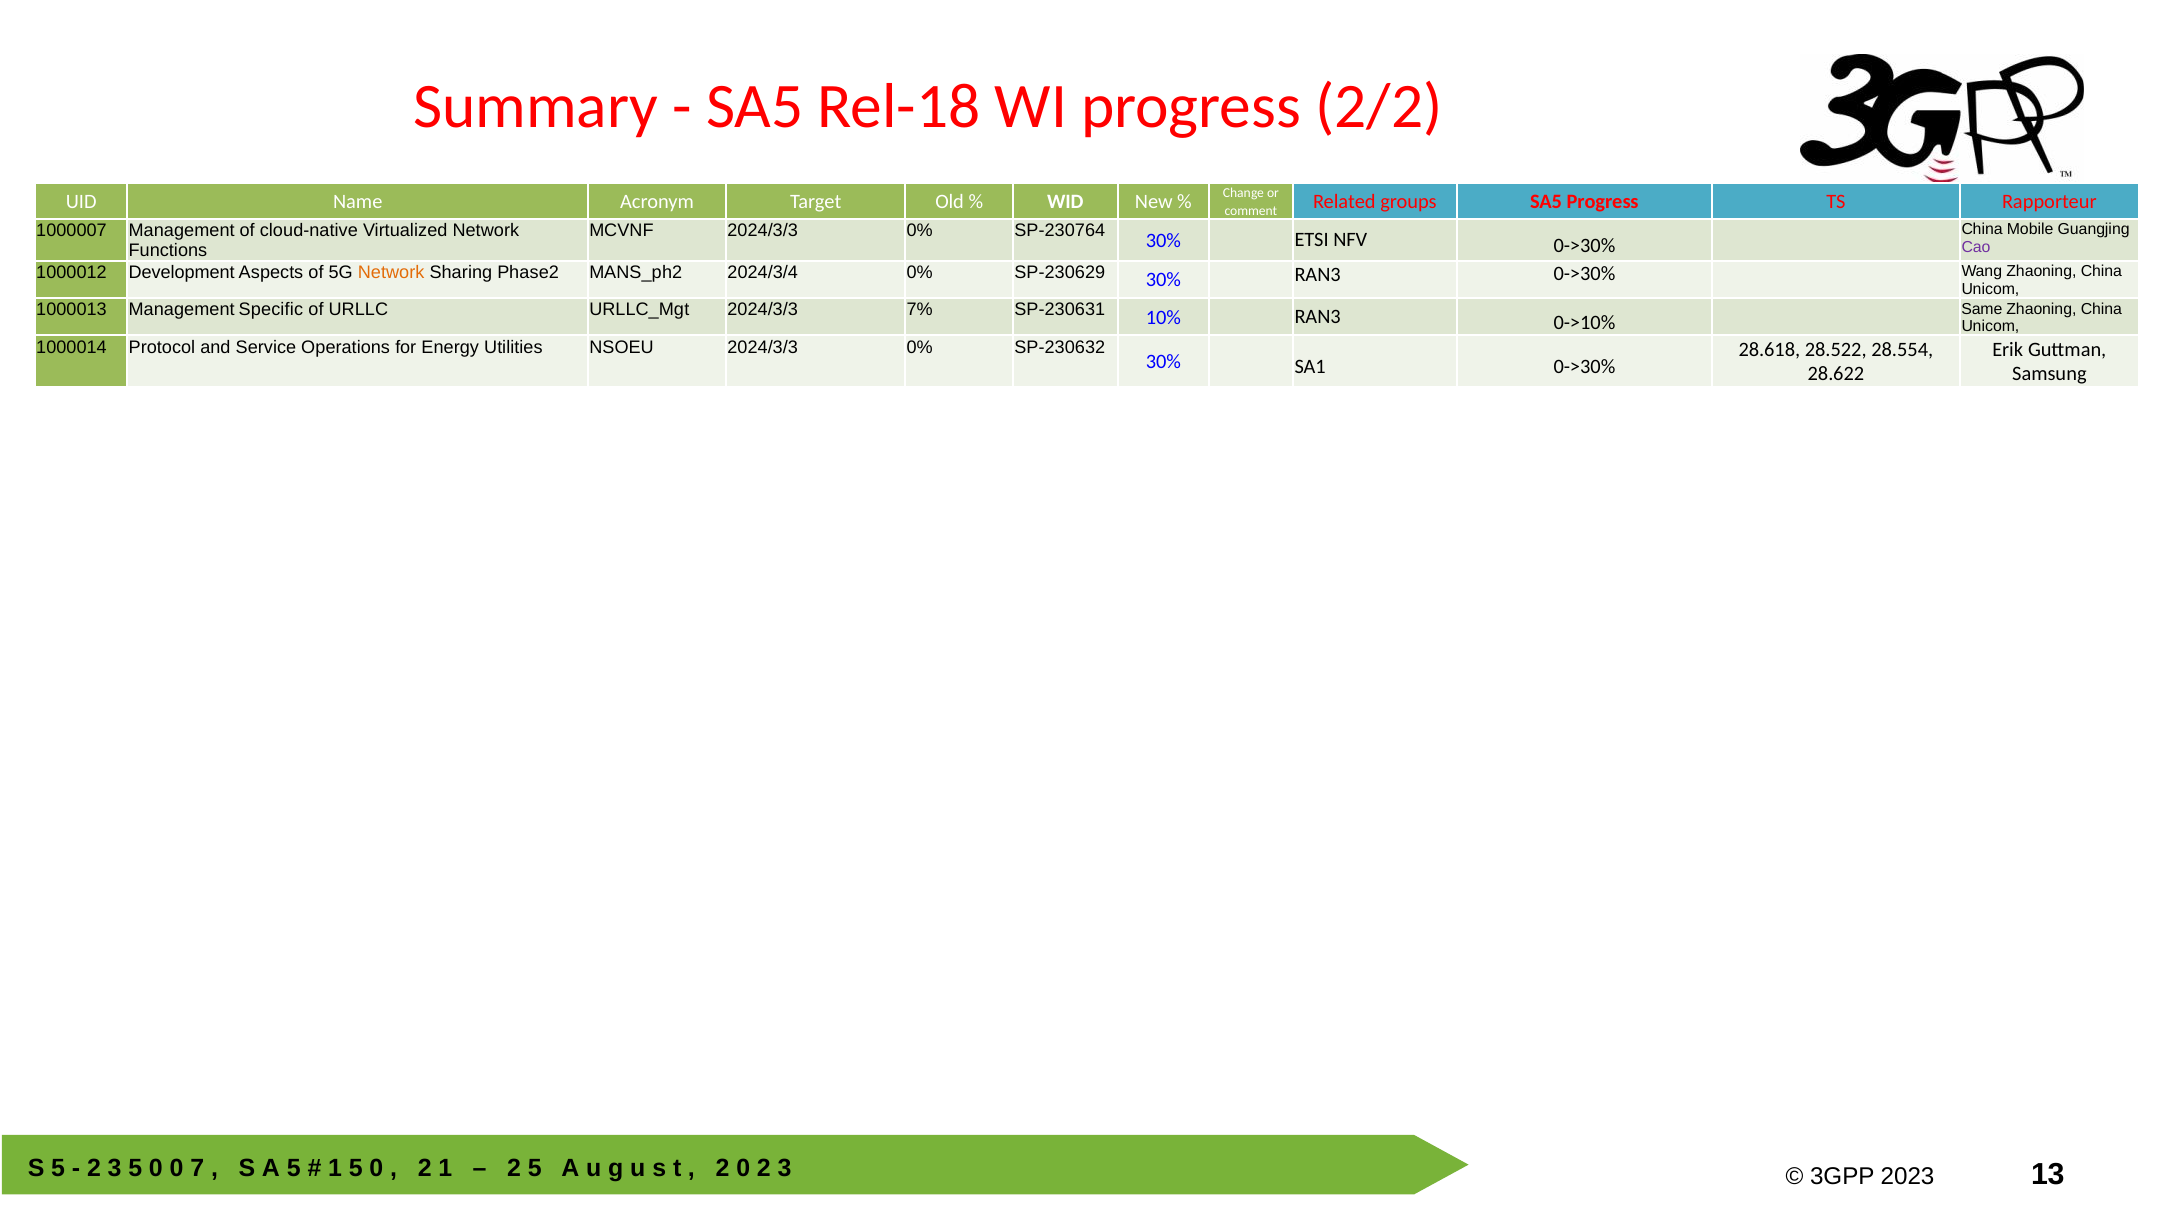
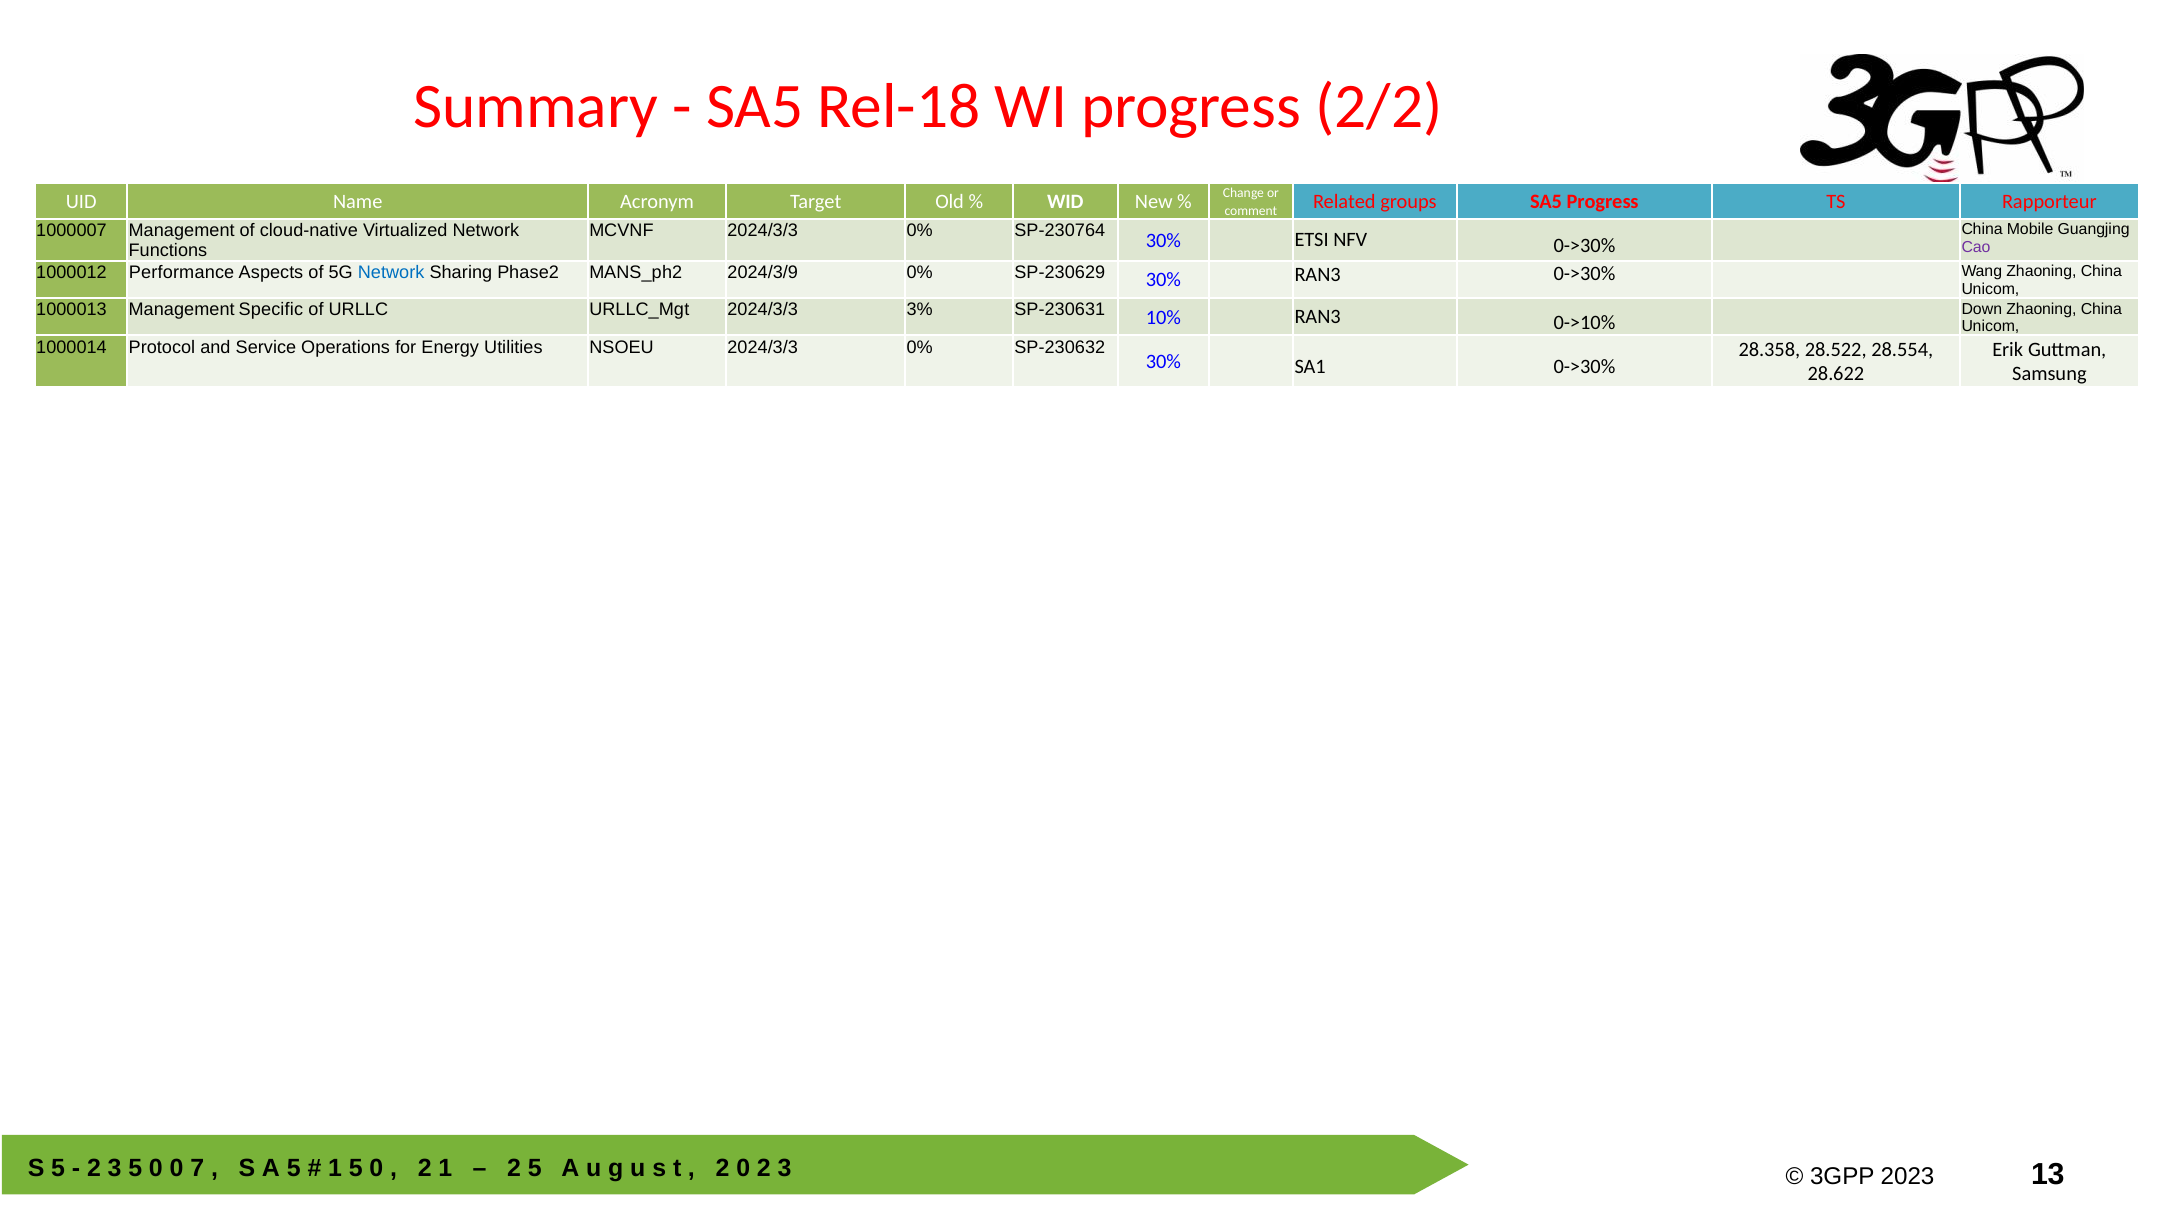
Development: Development -> Performance
Network at (391, 273) colour: orange -> blue
2024/3/4: 2024/3/4 -> 2024/3/9
Same: Same -> Down
7%: 7% -> 3%
28.618: 28.618 -> 28.358
